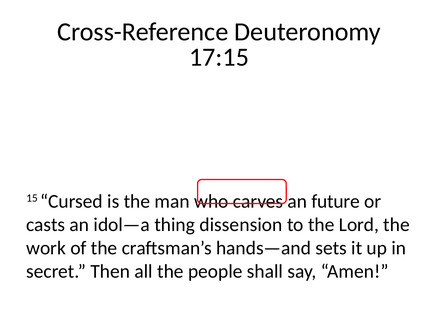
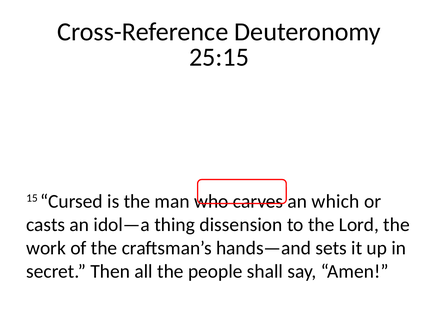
17:15: 17:15 -> 25:15
future: future -> which
